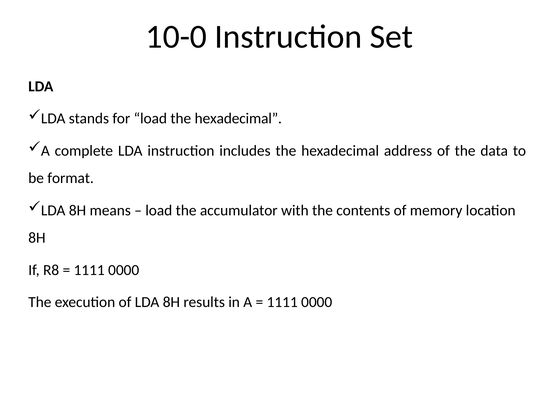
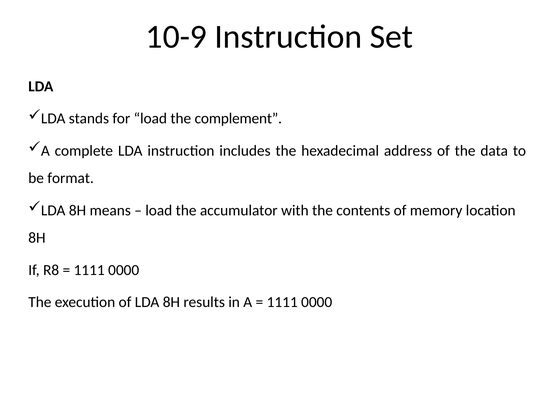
10-0: 10-0 -> 10-9
load the hexadecimal: hexadecimal -> complement
